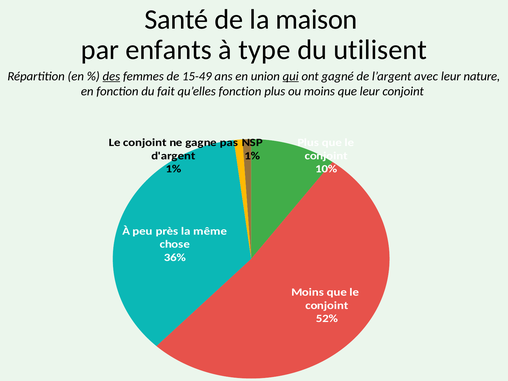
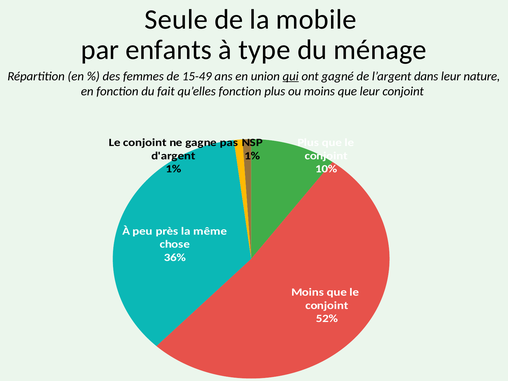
Santé: Santé -> Seule
maison: maison -> mobile
utilisent: utilisent -> ménage
des underline: present -> none
avec: avec -> dans
